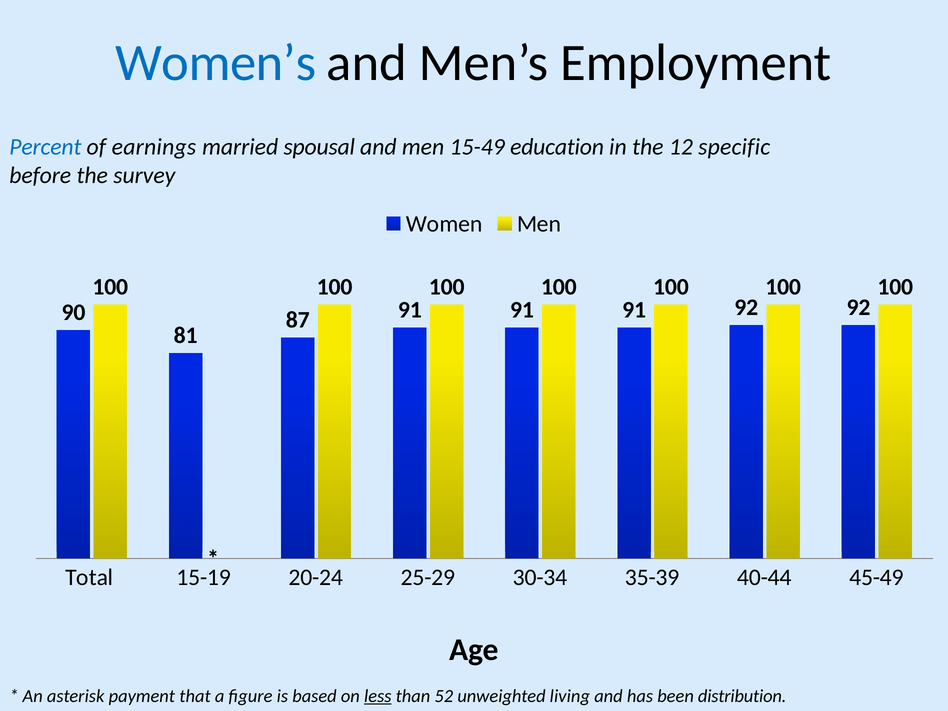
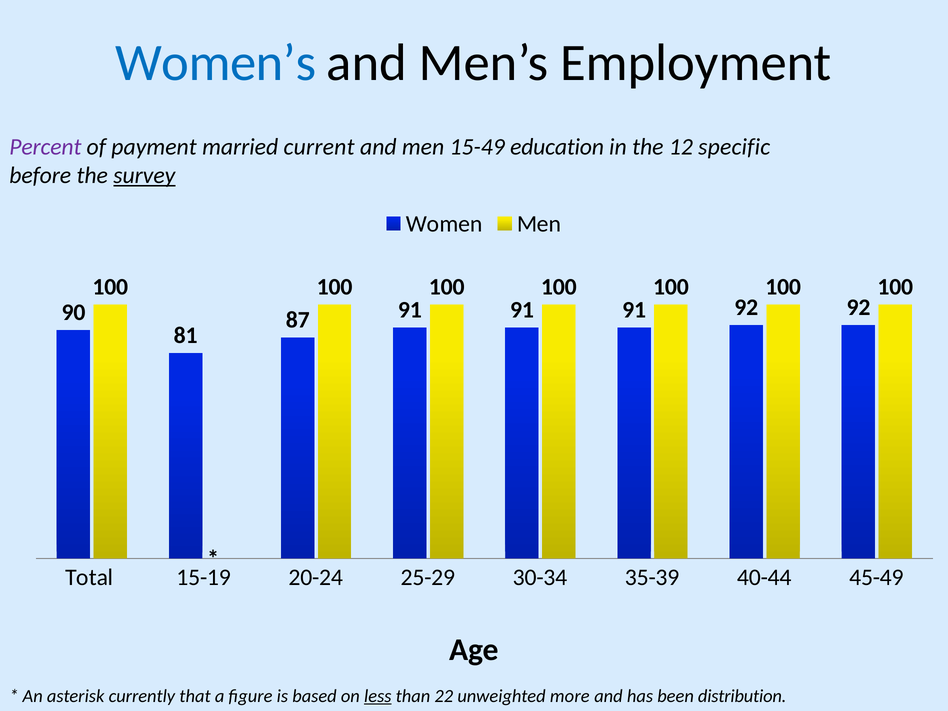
Percent colour: blue -> purple
earnings: earnings -> payment
spousal: spousal -> current
survey underline: none -> present
payment: payment -> currently
52: 52 -> 22
living: living -> more
